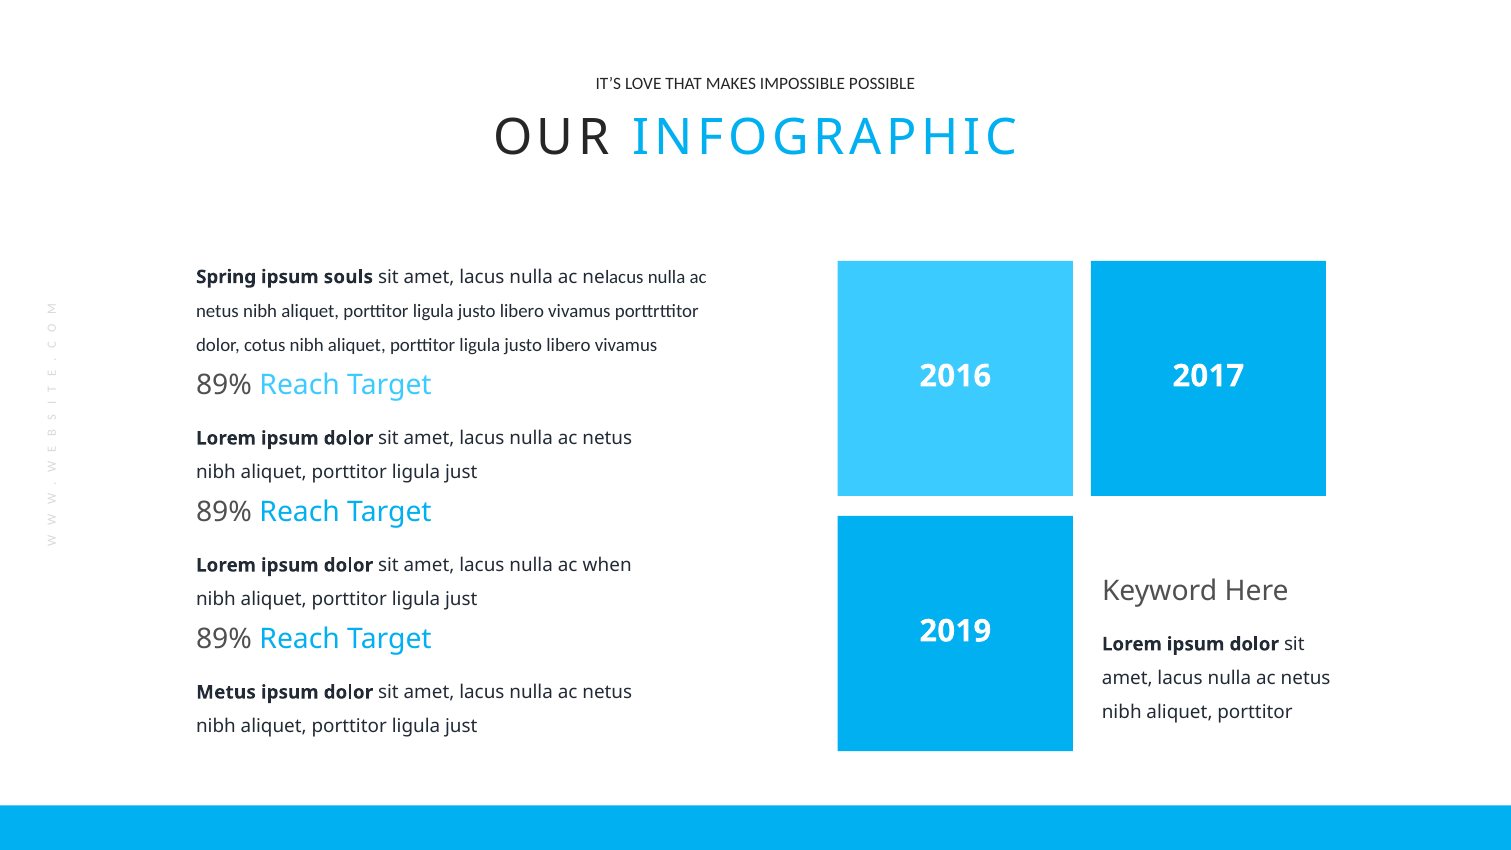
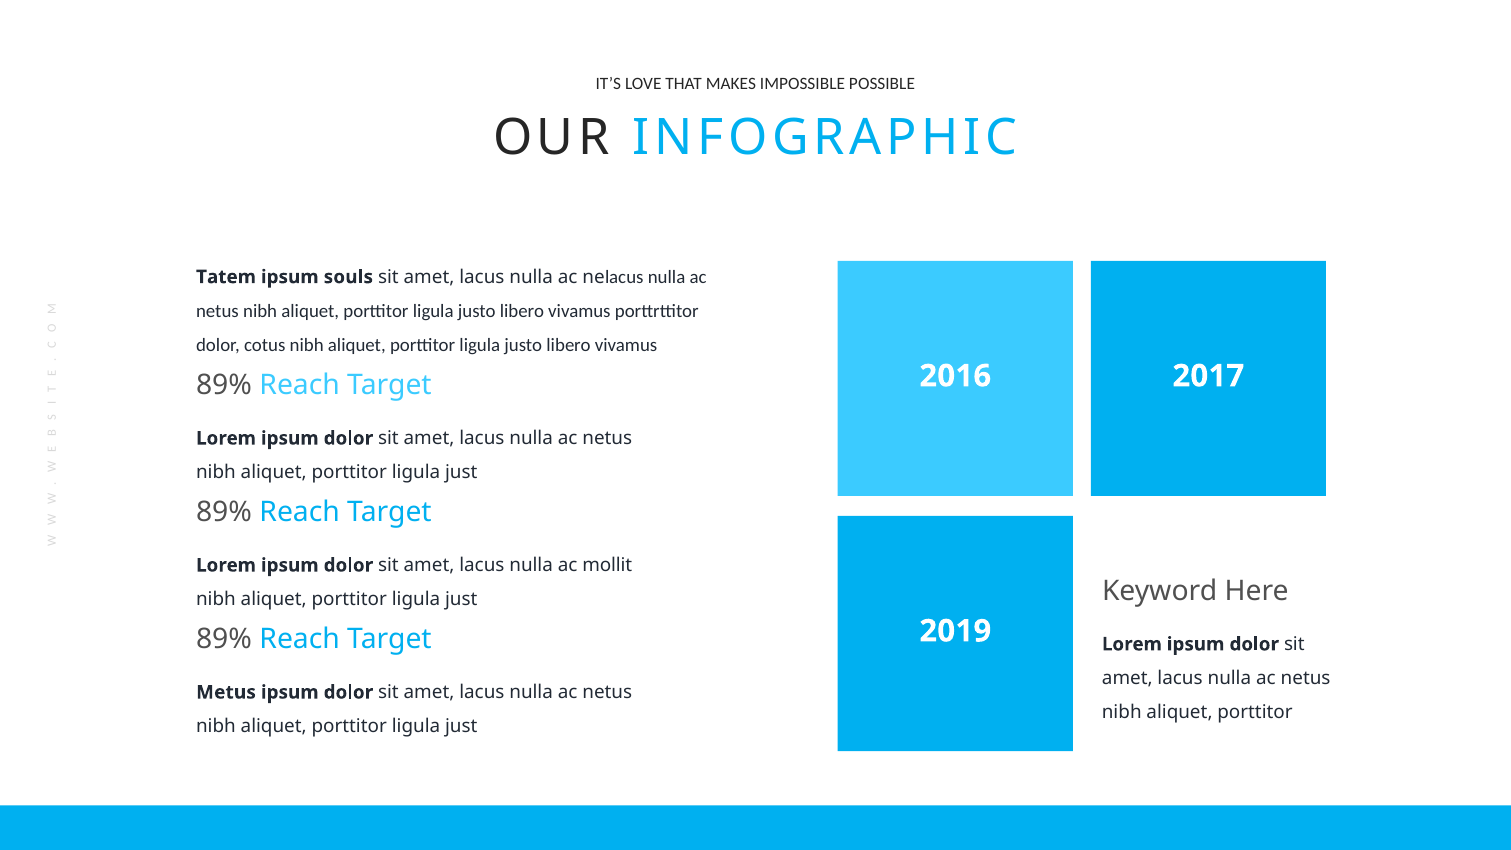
Spring: Spring -> Tatem
when: when -> mollit
